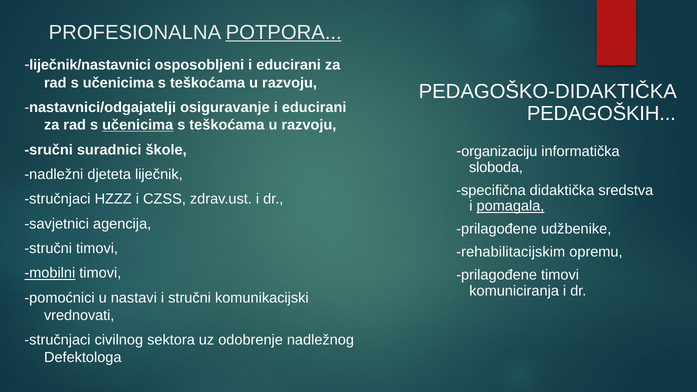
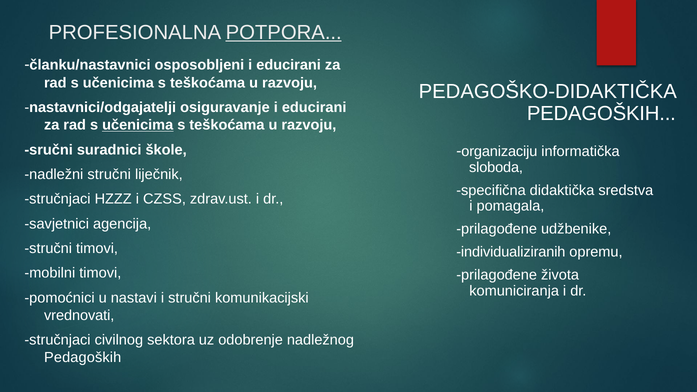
liječnik/nastavnici: liječnik/nastavnici -> članku/nastavnici
nadležni djeteta: djeteta -> stručni
pomagala underline: present -> none
rehabilitacijskim: rehabilitacijskim -> individualiziranih
mobilni underline: present -> none
prilagođene timovi: timovi -> života
Defektologa at (83, 357): Defektologa -> Pedagoških
